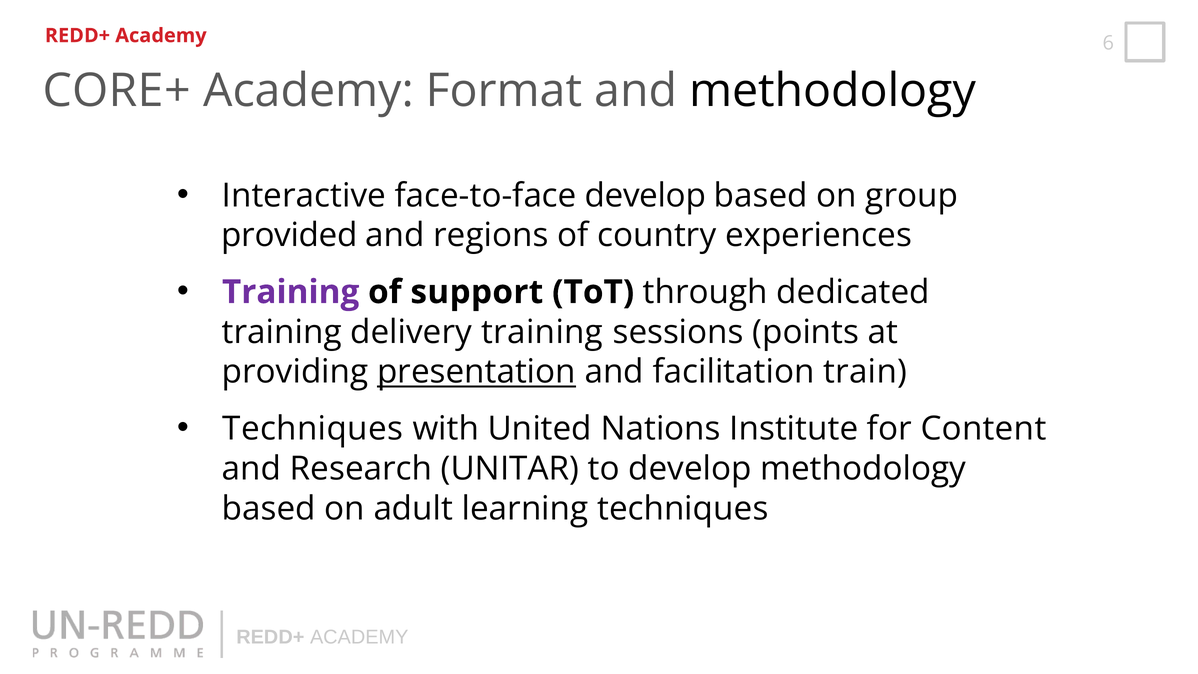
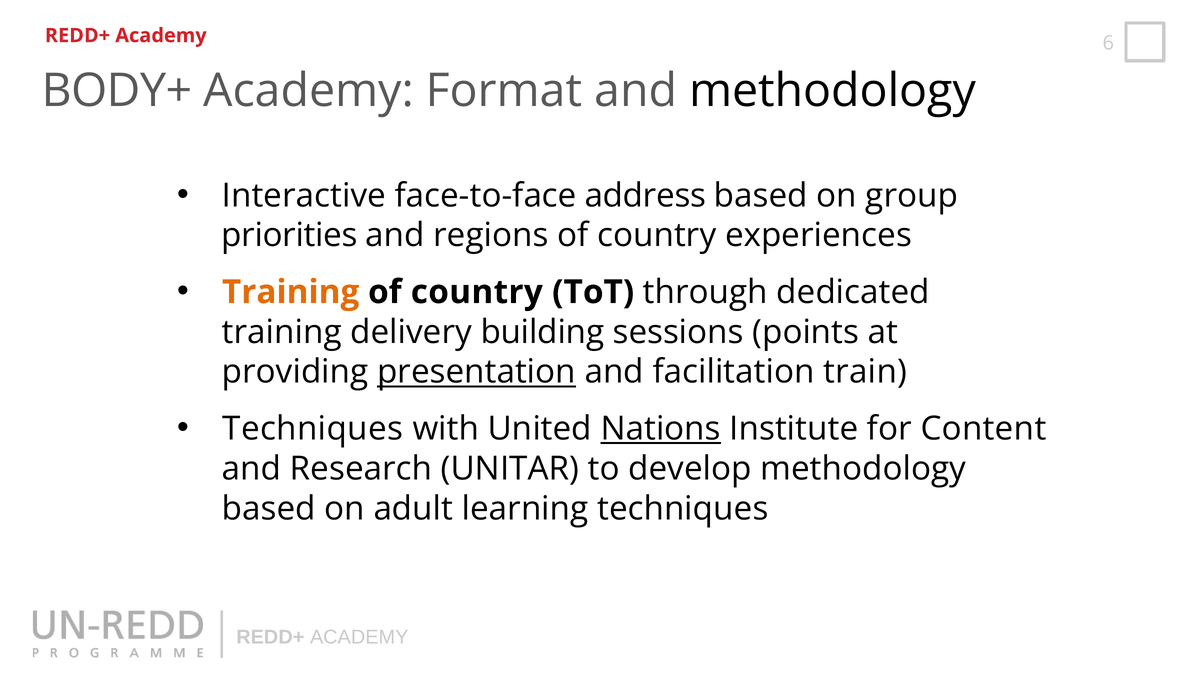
CORE+: CORE+ -> BODY+
face-to-face develop: develop -> address
provided: provided -> priorities
Training at (291, 292) colour: purple -> orange
support at (477, 292): support -> country
delivery training: training -> building
Nations underline: none -> present
